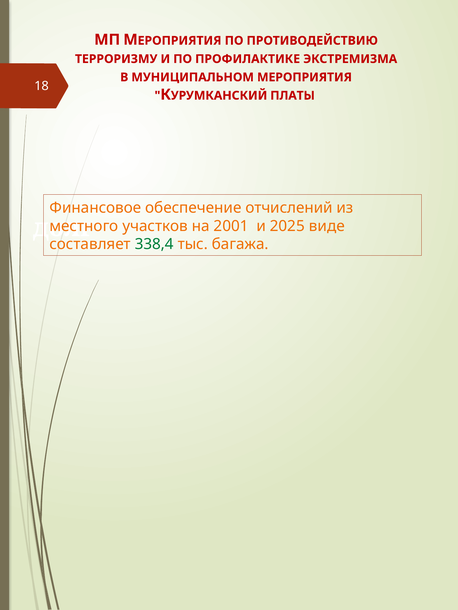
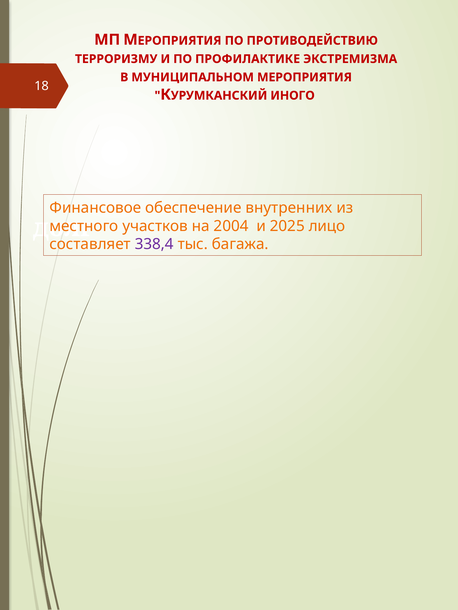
ПЛАТЫ: ПЛАТЫ -> ИНОГО
отчислений: отчислений -> внутренних
2001: 2001 -> 2004
виде: виде -> лицо
338,4 colour: green -> purple
